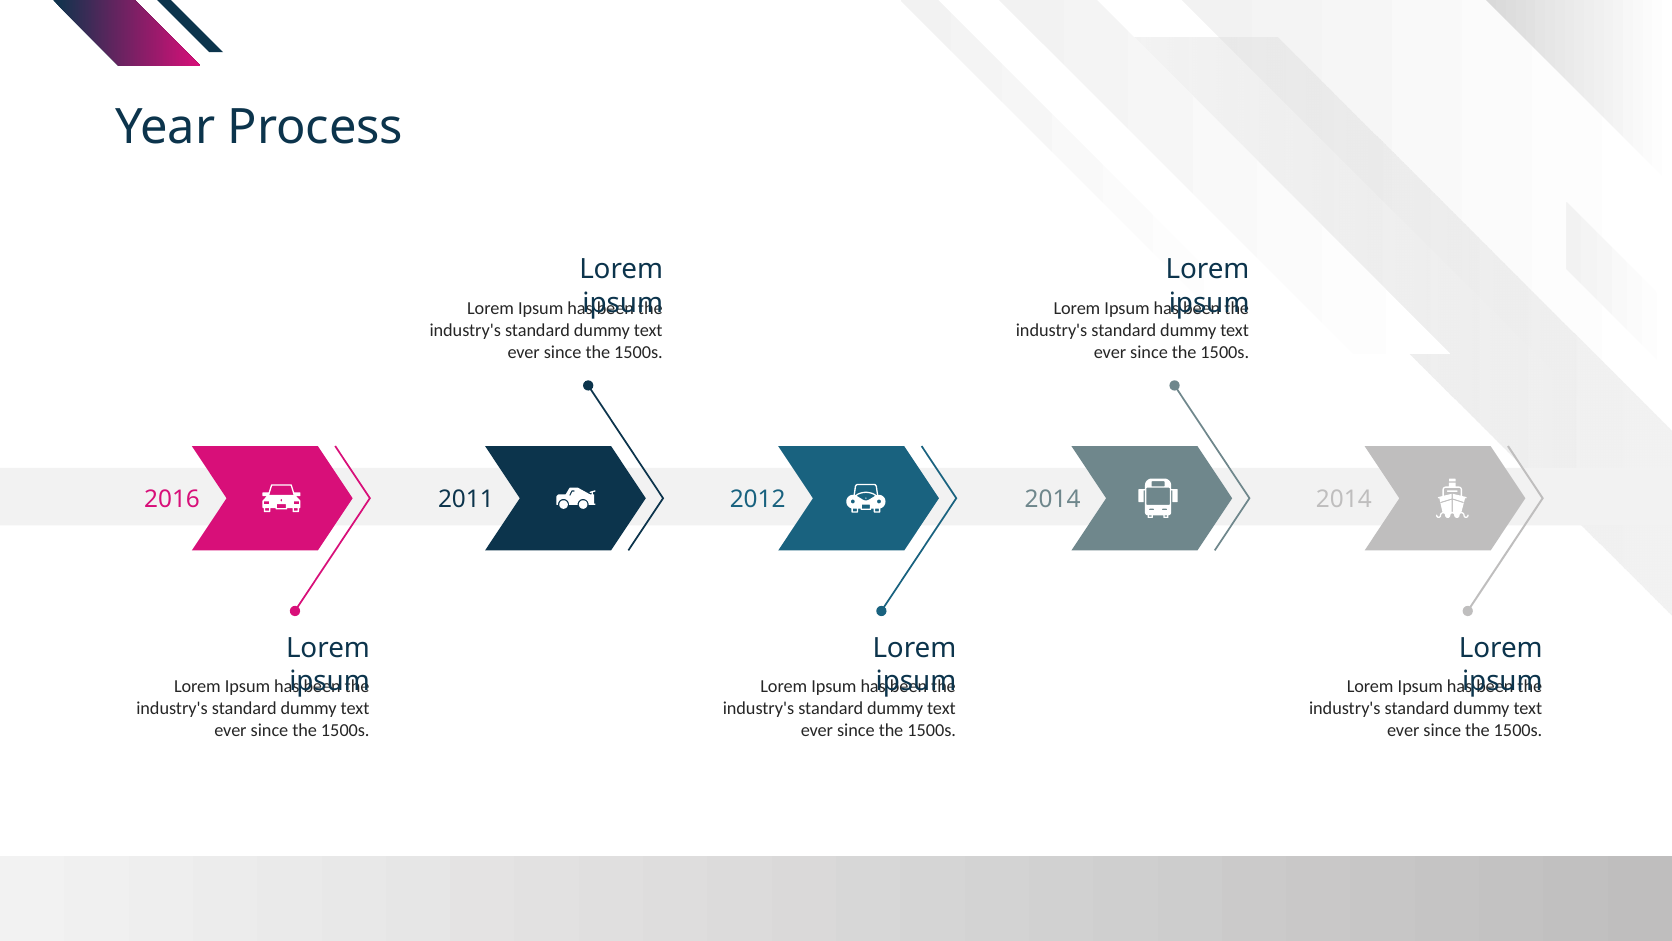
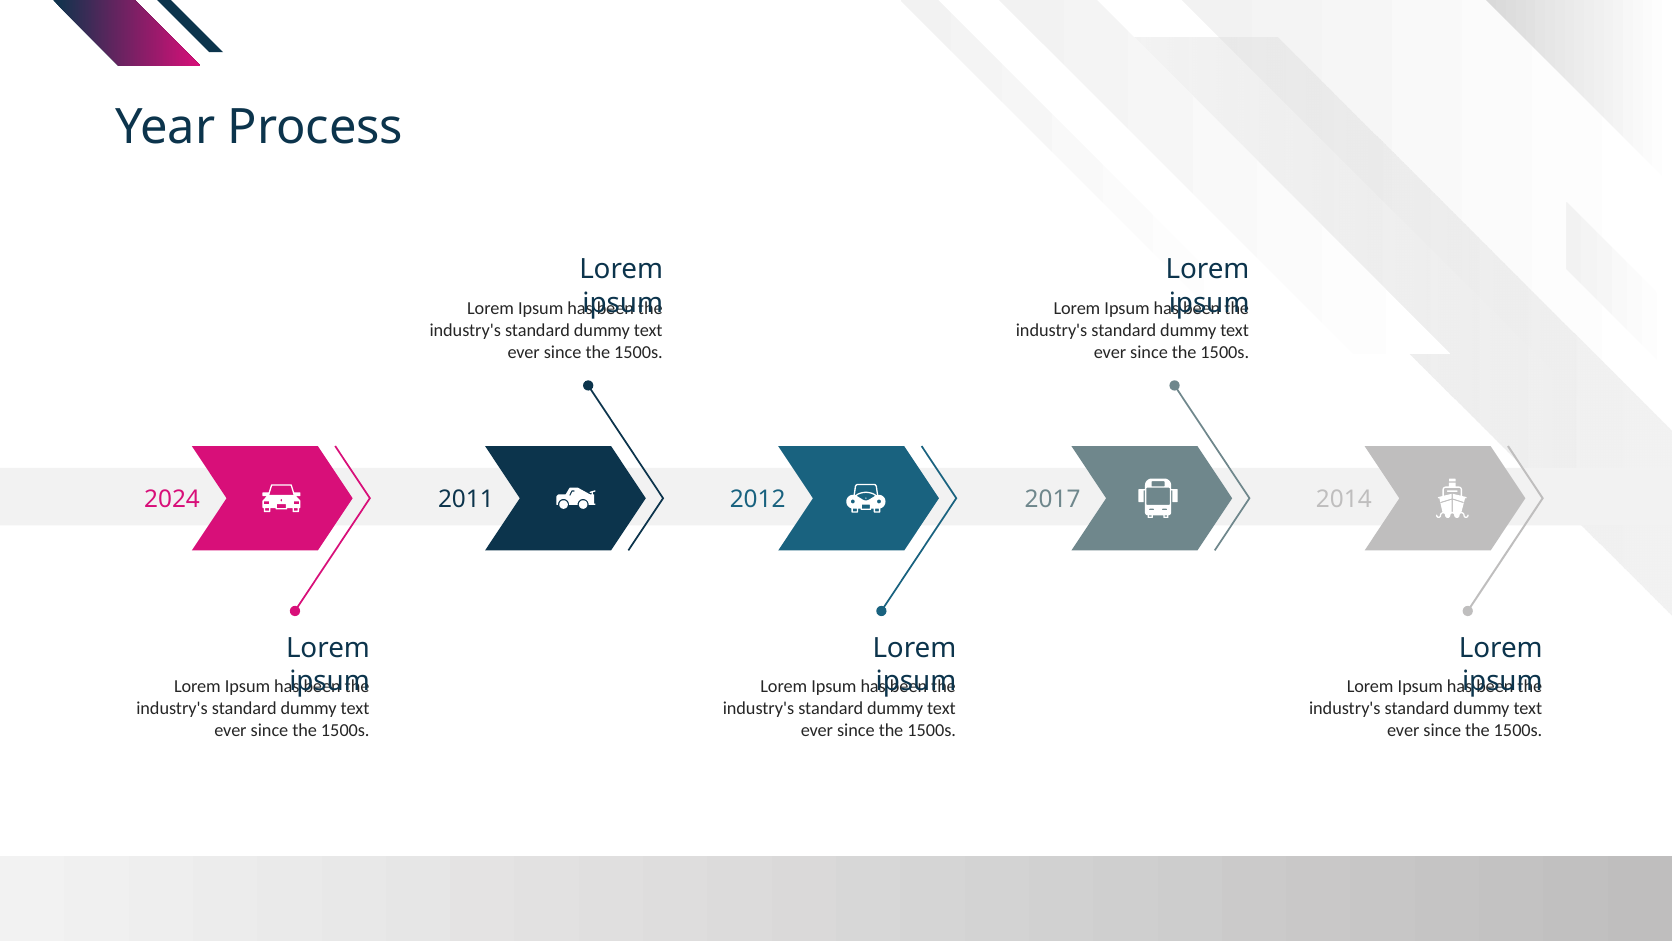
2016: 2016 -> 2024
2012 2014: 2014 -> 2017
